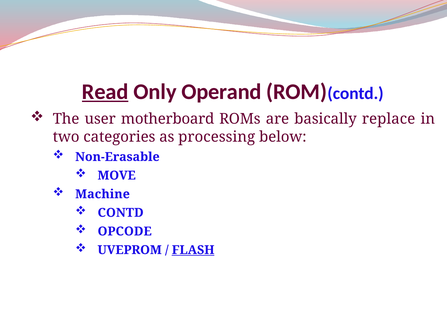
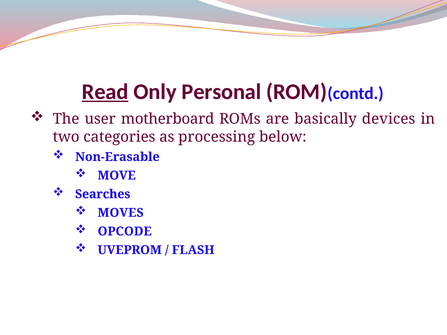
Operand: Operand -> Personal
replace: replace -> devices
Machine: Machine -> Searches
CONTD at (121, 213): CONTD -> MOVES
FLASH underline: present -> none
